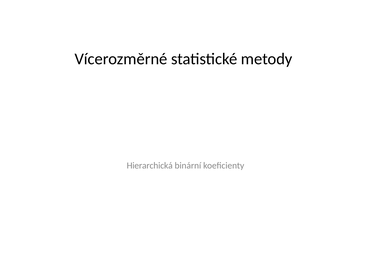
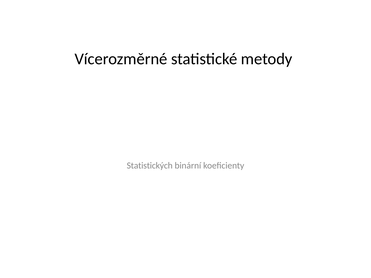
Hierarchická: Hierarchická -> Statistických
